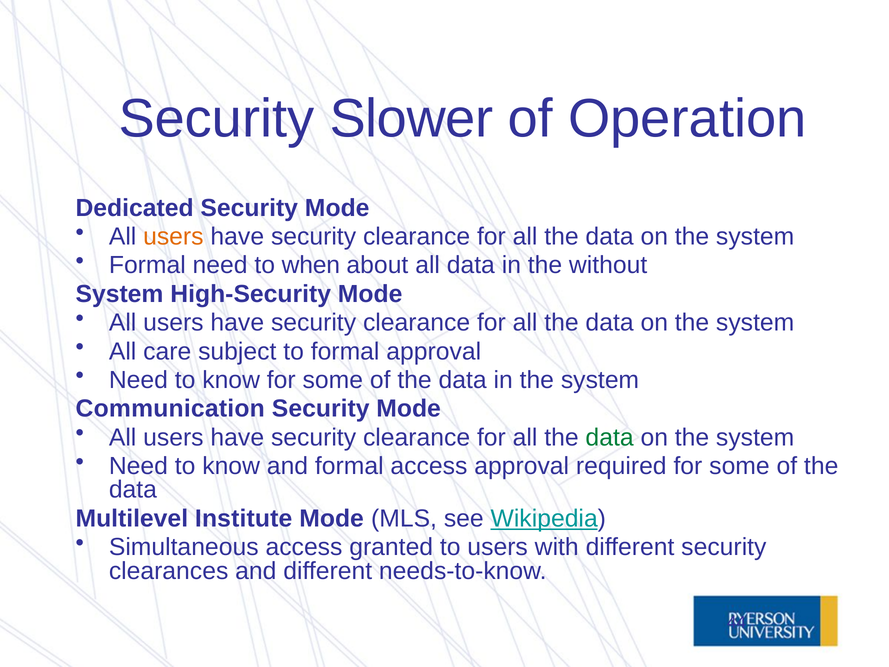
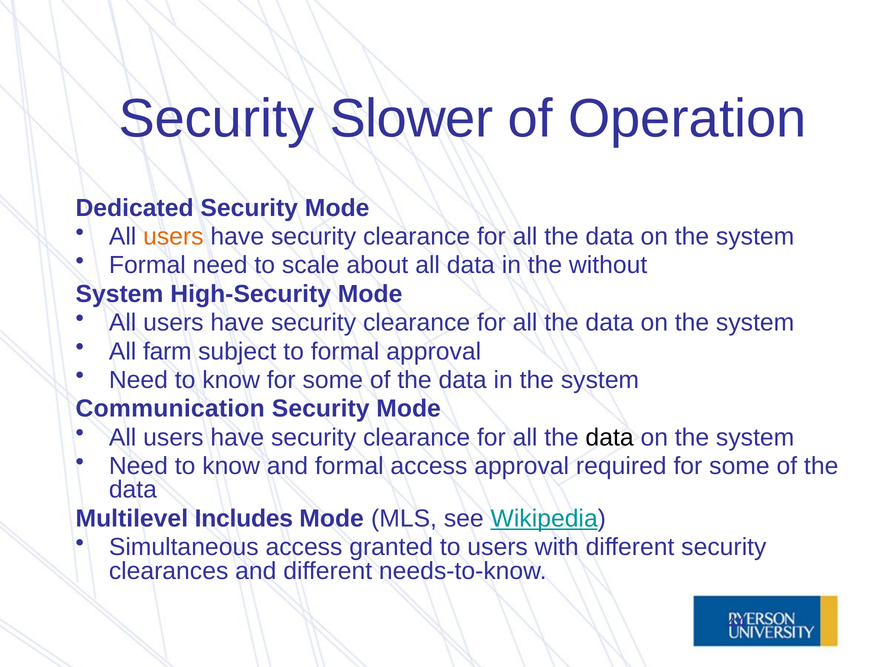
when: when -> scale
care: care -> farm
data at (610, 437) colour: green -> black
Institute: Institute -> Includes
